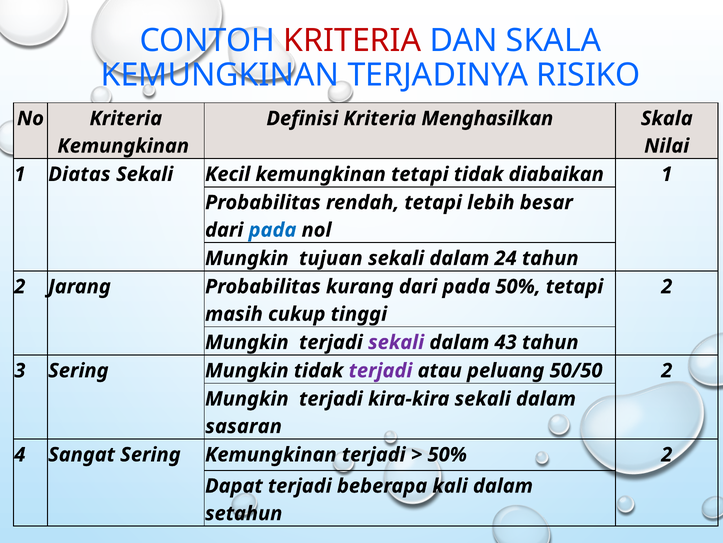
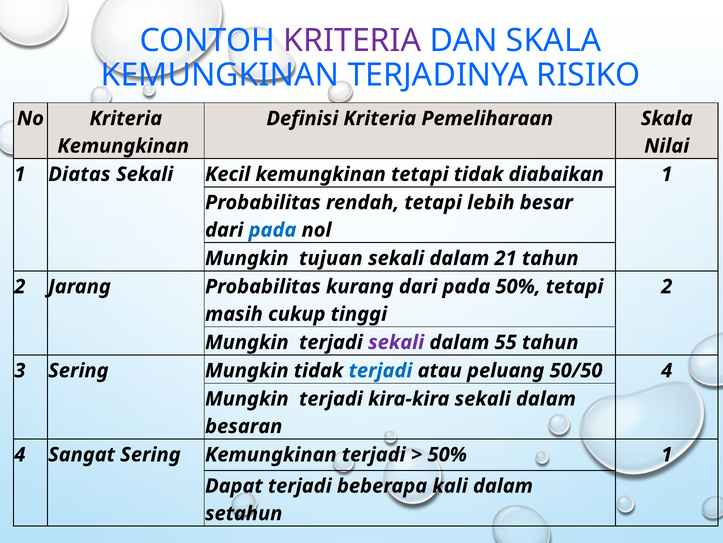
KRITERIA at (352, 40) colour: red -> purple
Menghasilkan: Menghasilkan -> Pemeliharaan
24: 24 -> 21
43: 43 -> 55
terjadi at (381, 370) colour: purple -> blue
50/50 2: 2 -> 4
sasaran: sasaran -> besaran
50% 2: 2 -> 1
